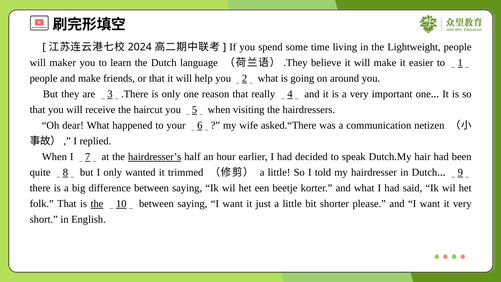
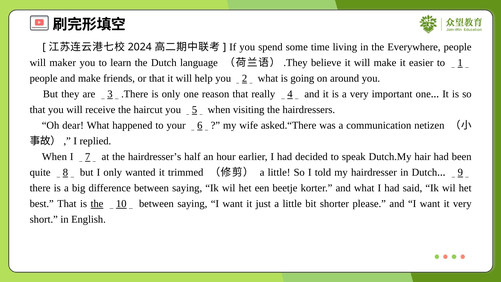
Lightweight: Lightweight -> Everywhere
hairdresser’s underline: present -> none
folk: folk -> best
